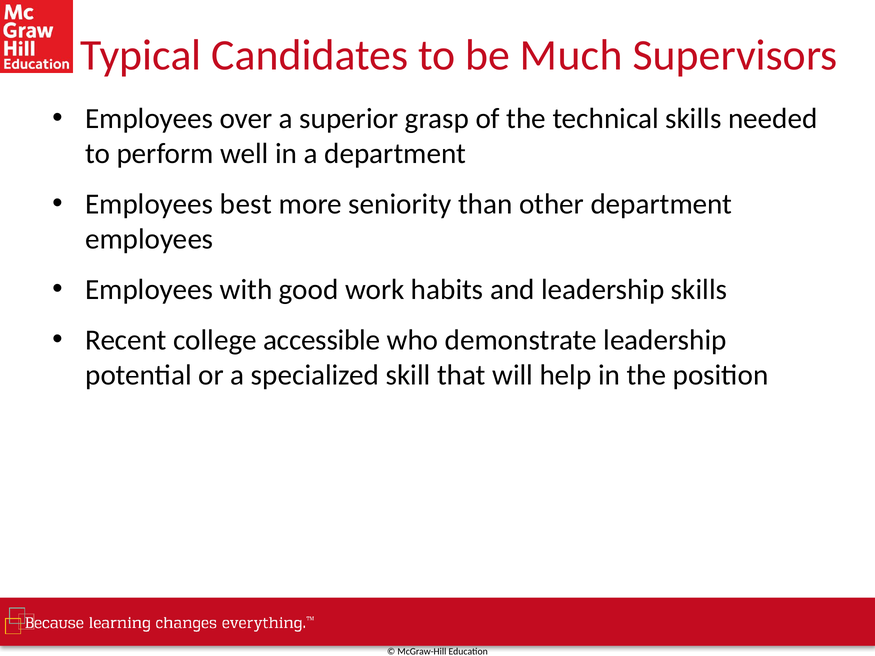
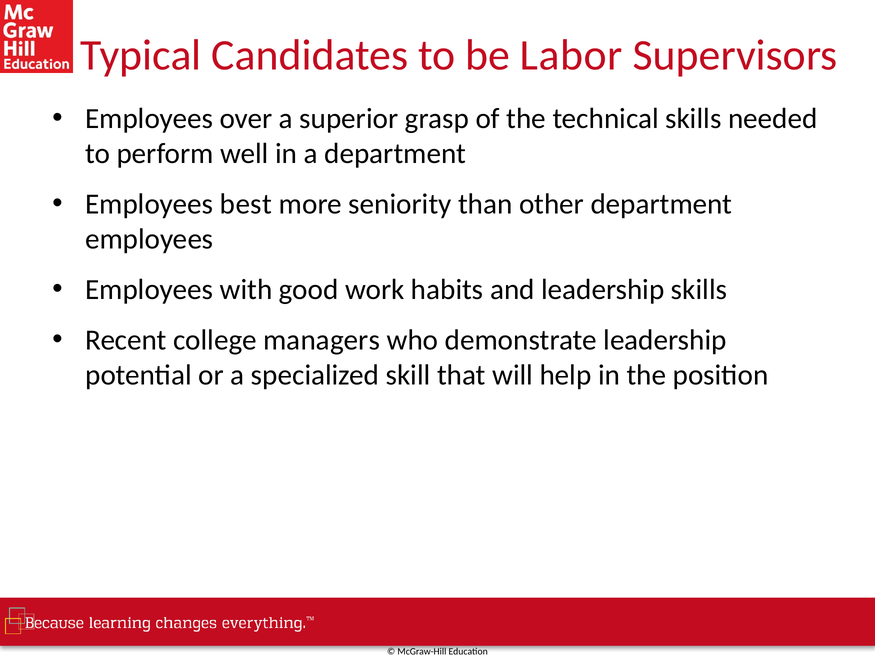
Much: Much -> Labor
accessible: accessible -> managers
